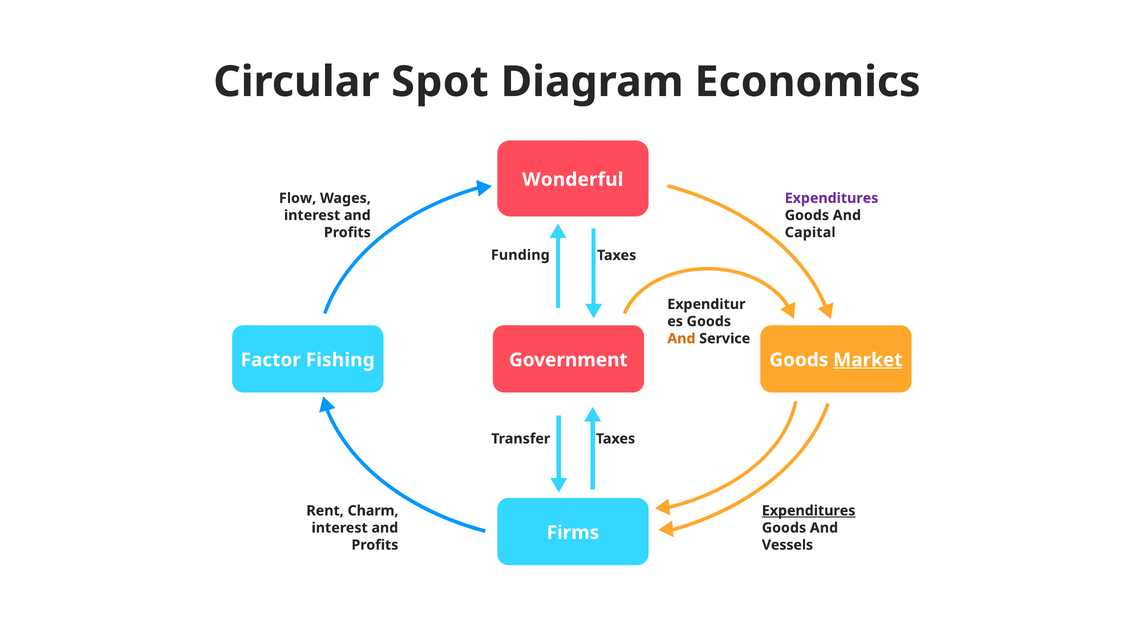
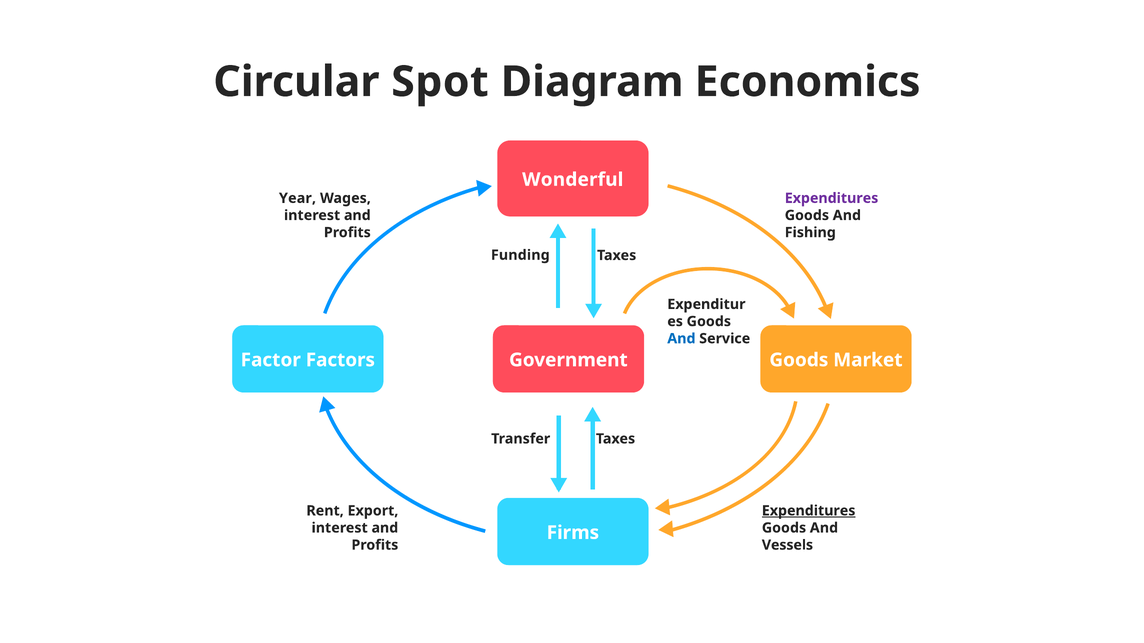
Flow: Flow -> Year
Capital: Capital -> Fishing
And at (681, 339) colour: orange -> blue
Fishing: Fishing -> Factors
Market underline: present -> none
Charm: Charm -> Export
